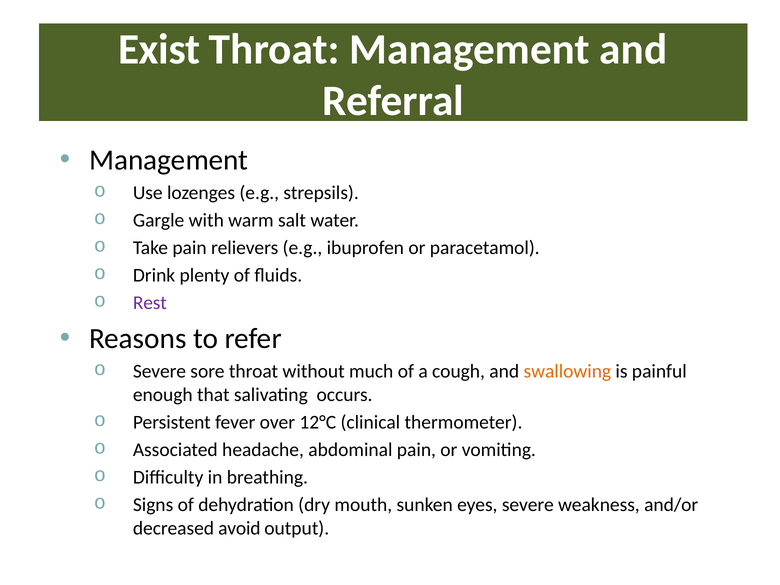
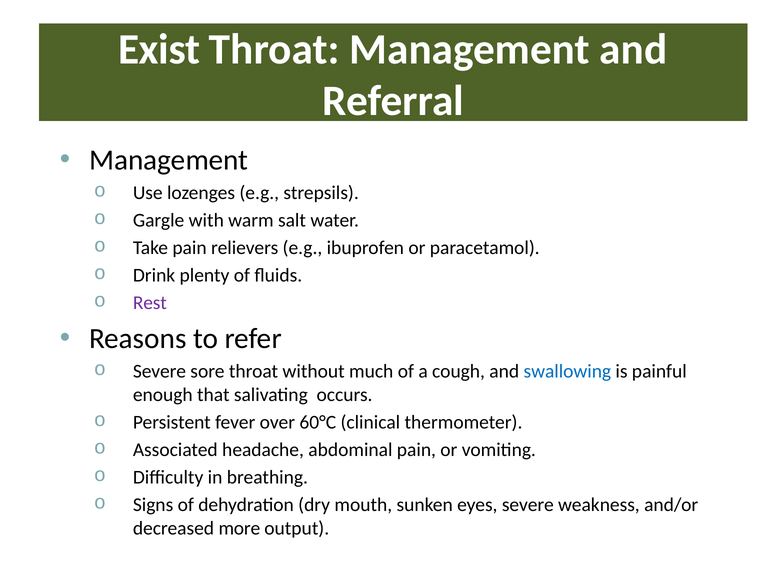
swallowing colour: orange -> blue
12°C: 12°C -> 60°C
avoid: avoid -> more
